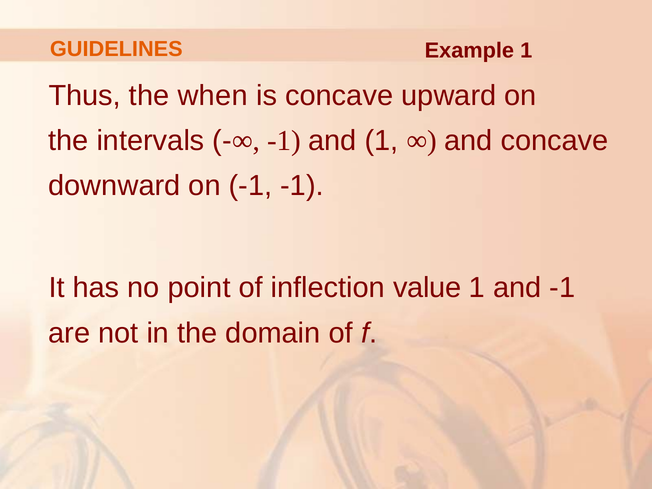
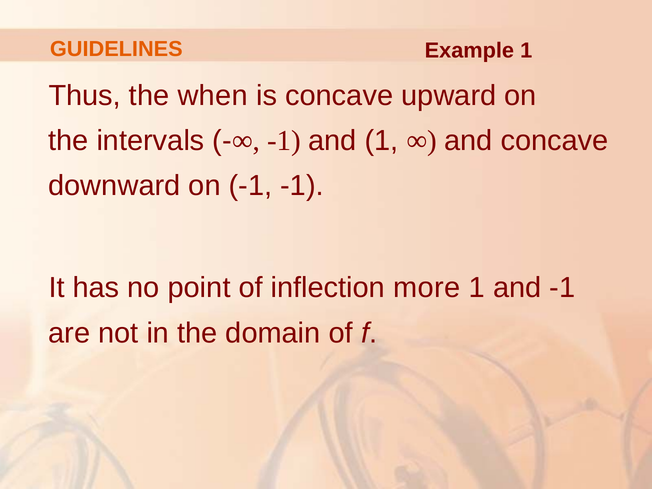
value: value -> more
